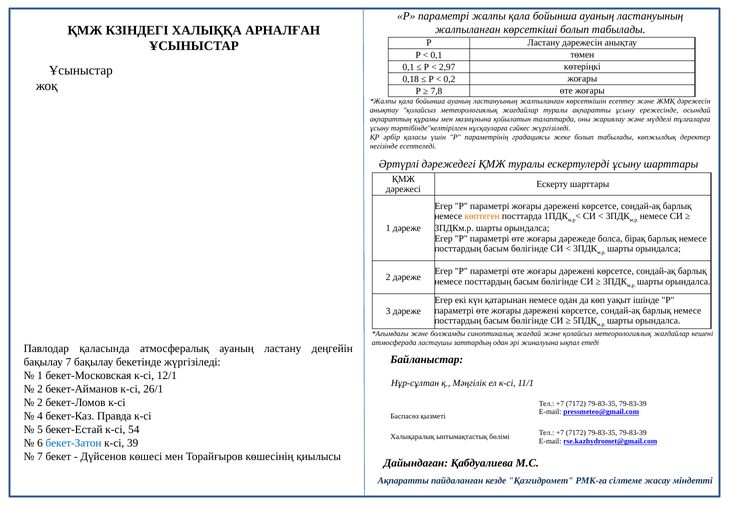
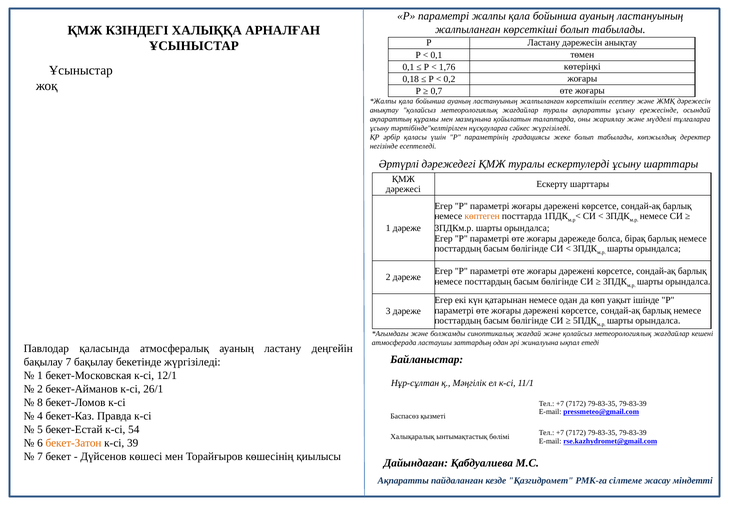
2,97: 2,97 -> 1,76
7,8: 7,8 -> 0,7
2 at (40, 402): 2 -> 8
бекет-Затон colour: blue -> orange
